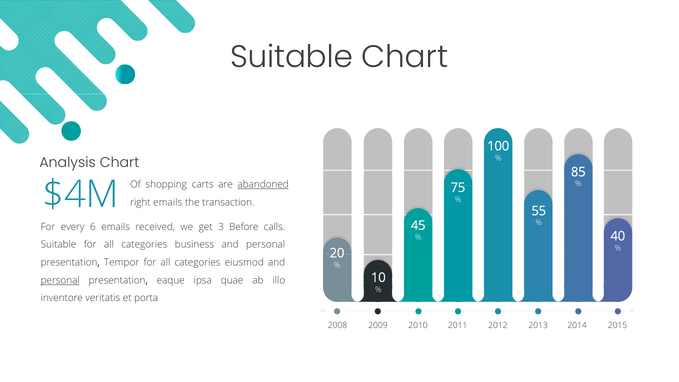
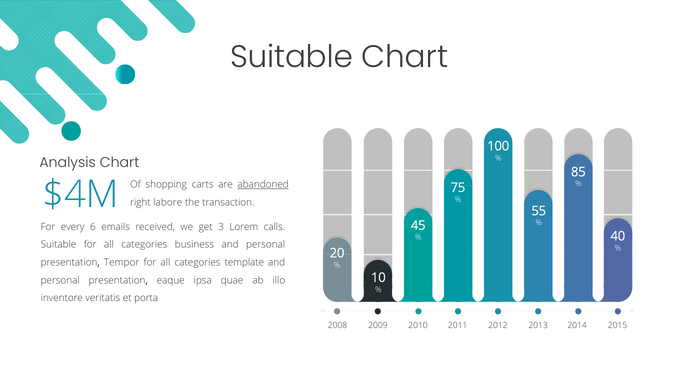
right emails: emails -> labore
Before: Before -> Lorem
eiusmod: eiusmod -> template
personal at (60, 280) underline: present -> none
